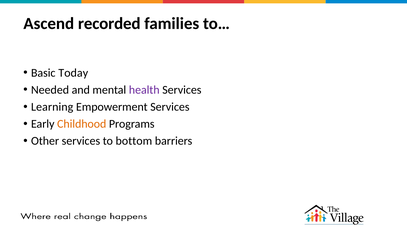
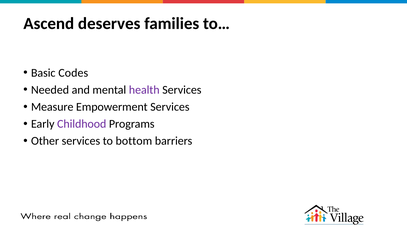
recorded: recorded -> deserves
Today: Today -> Codes
Learning: Learning -> Measure
Childhood colour: orange -> purple
